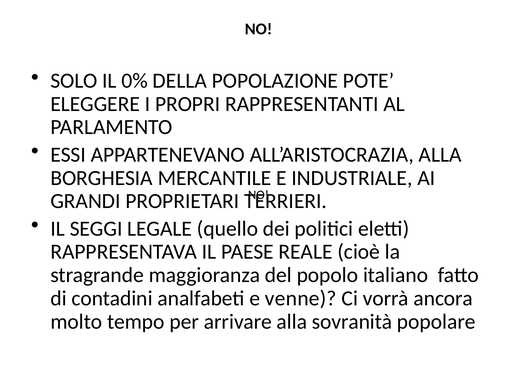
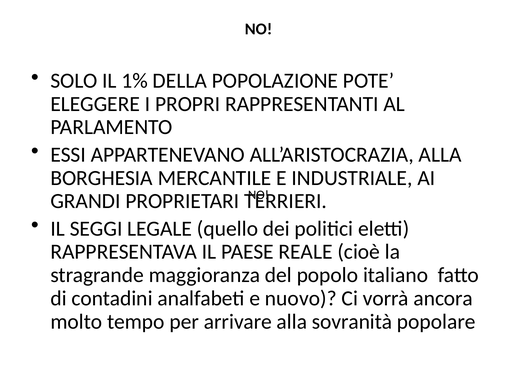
0%: 0% -> 1%
venne: venne -> nuovo
